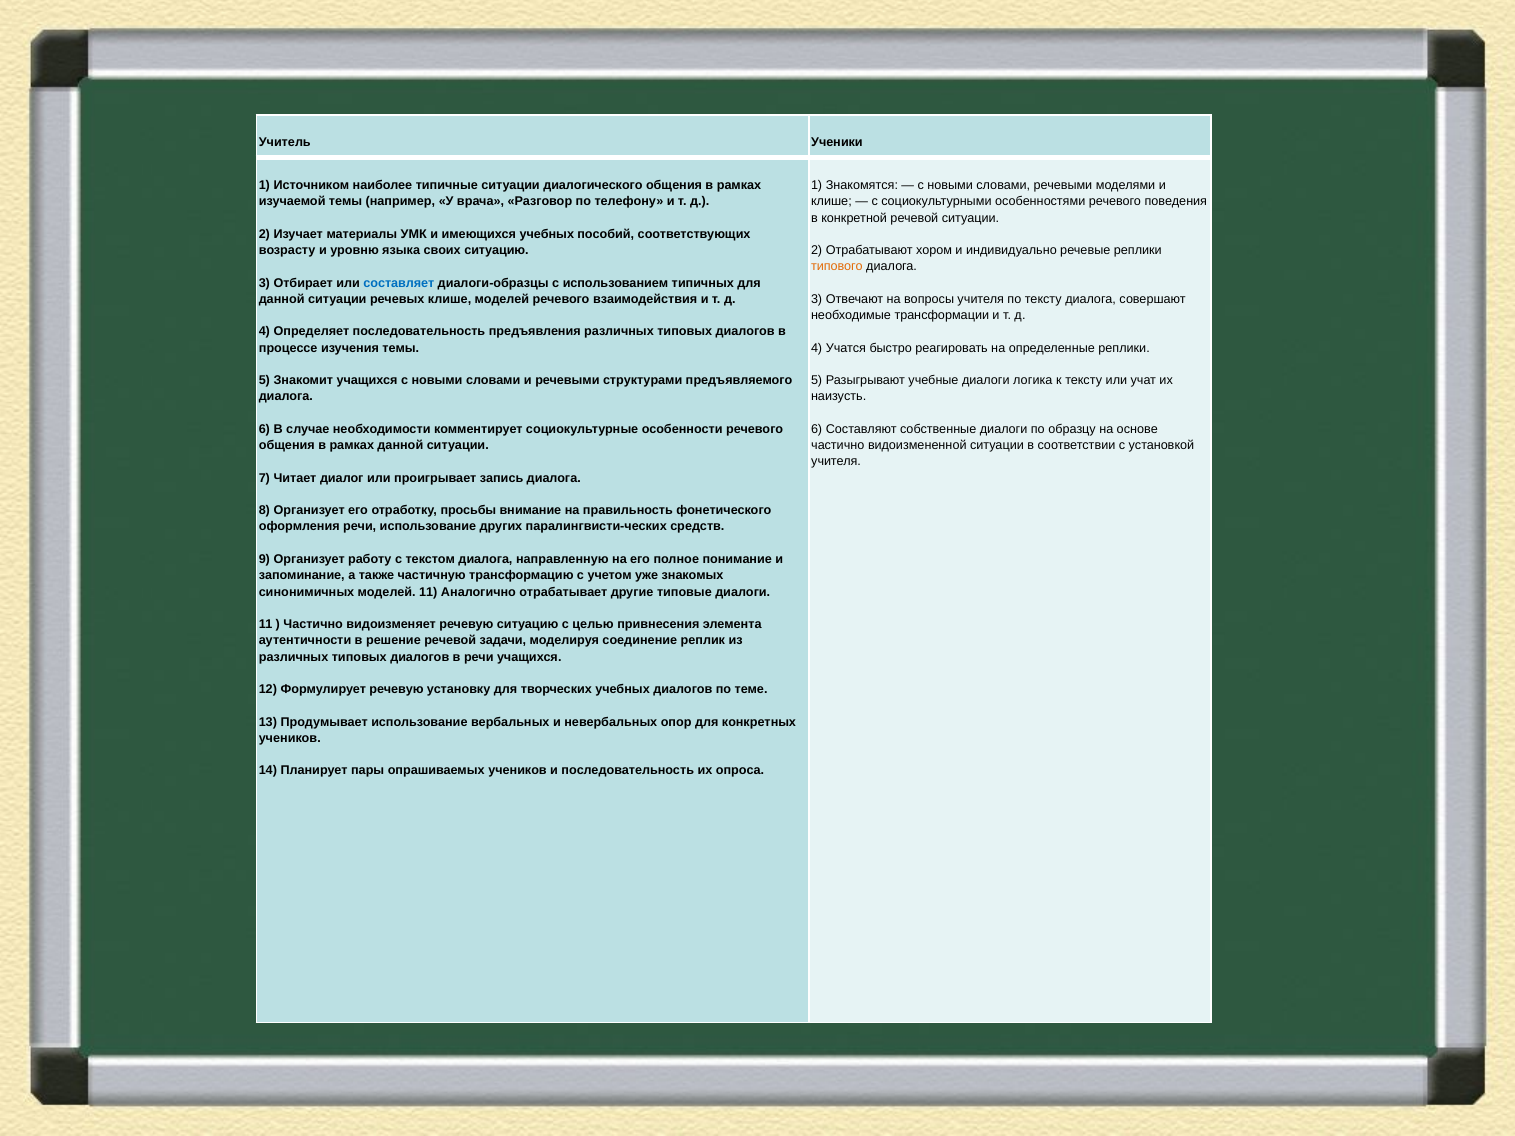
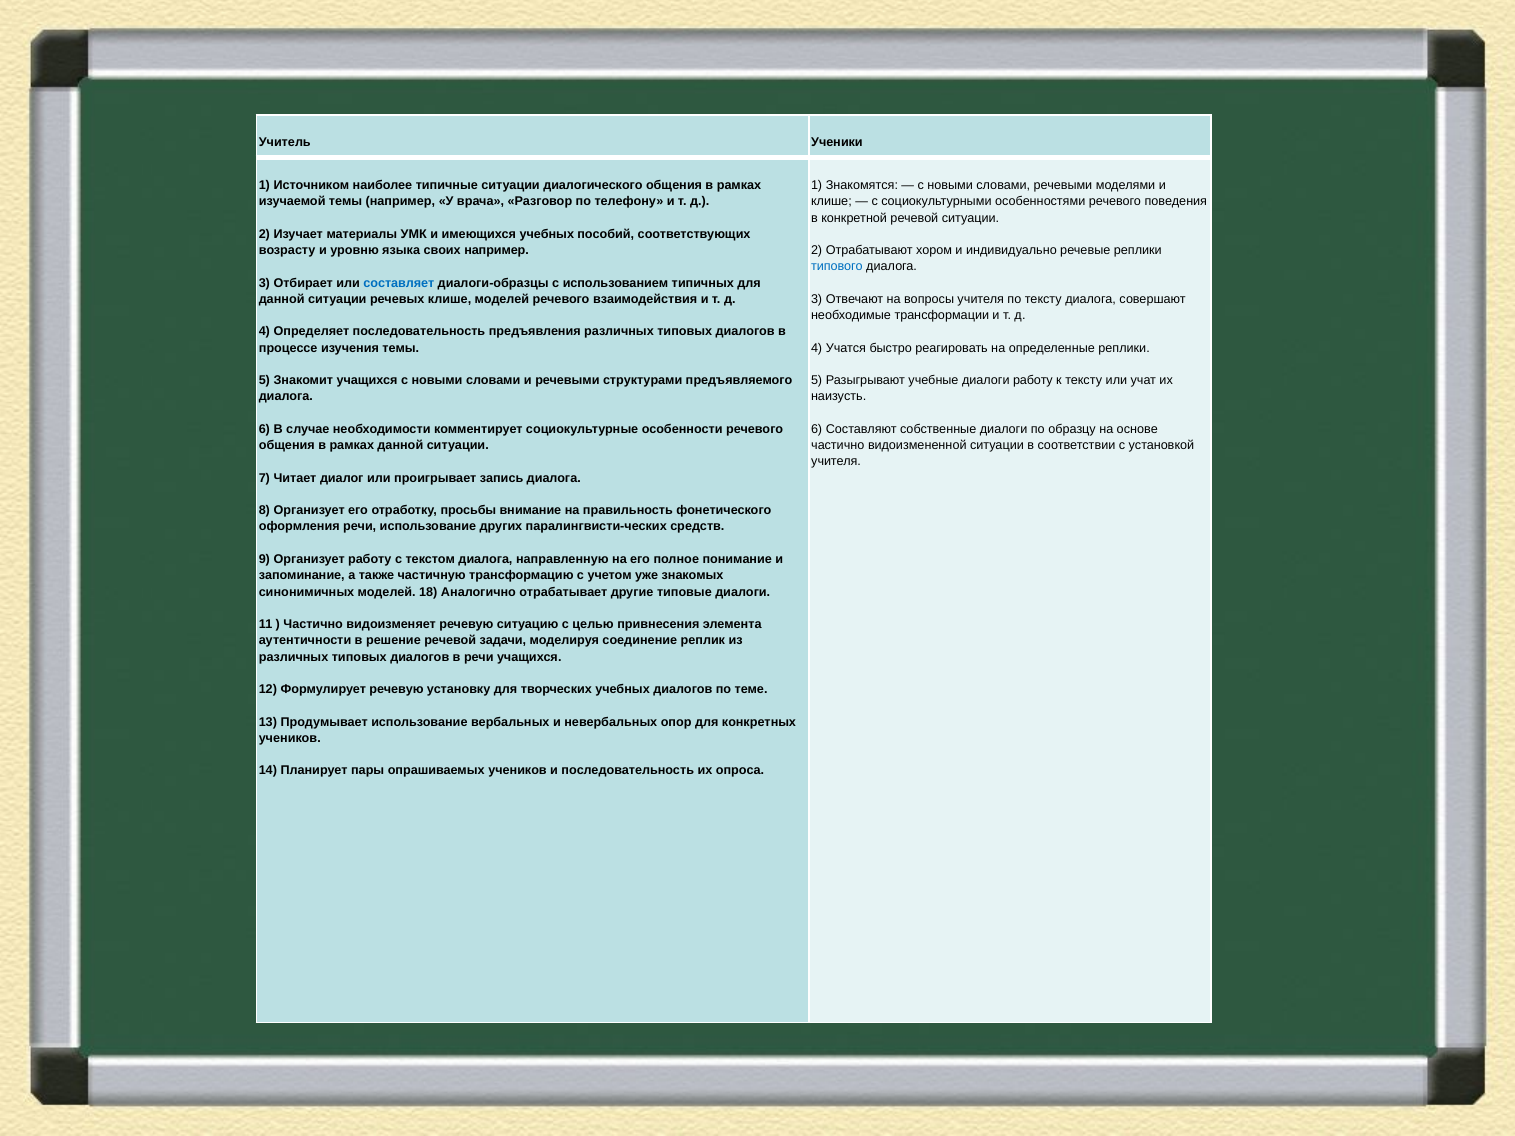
своих ситуацию: ситуацию -> например
типового colour: orange -> blue
диалоги логика: логика -> работу
моделей 11: 11 -> 18
